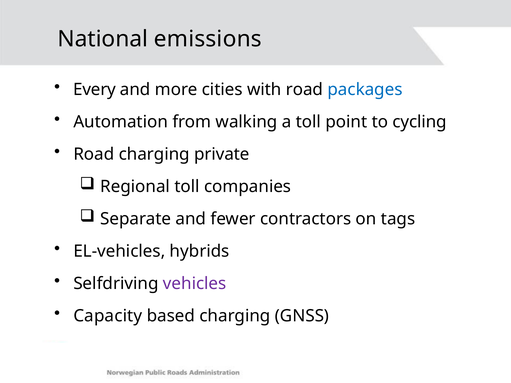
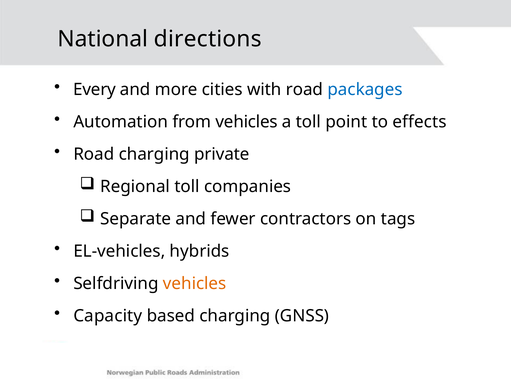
emissions: emissions -> directions
from walking: walking -> vehicles
cycling: cycling -> effects
vehicles at (195, 284) colour: purple -> orange
